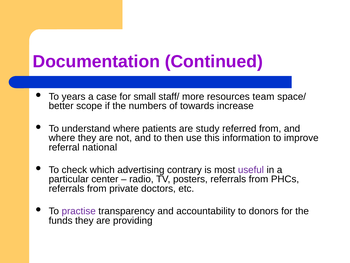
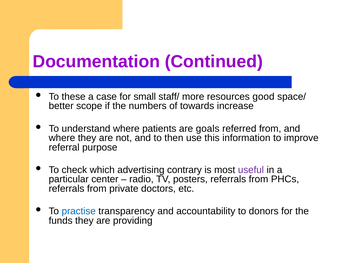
years: years -> these
team: team -> good
study: study -> goals
national: national -> purpose
practise colour: purple -> blue
